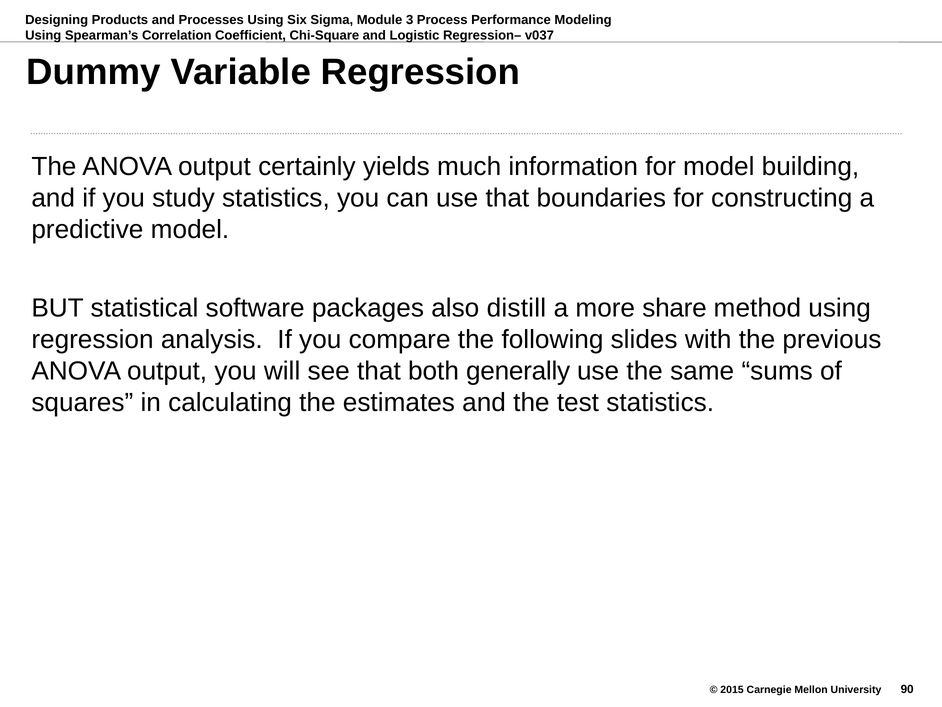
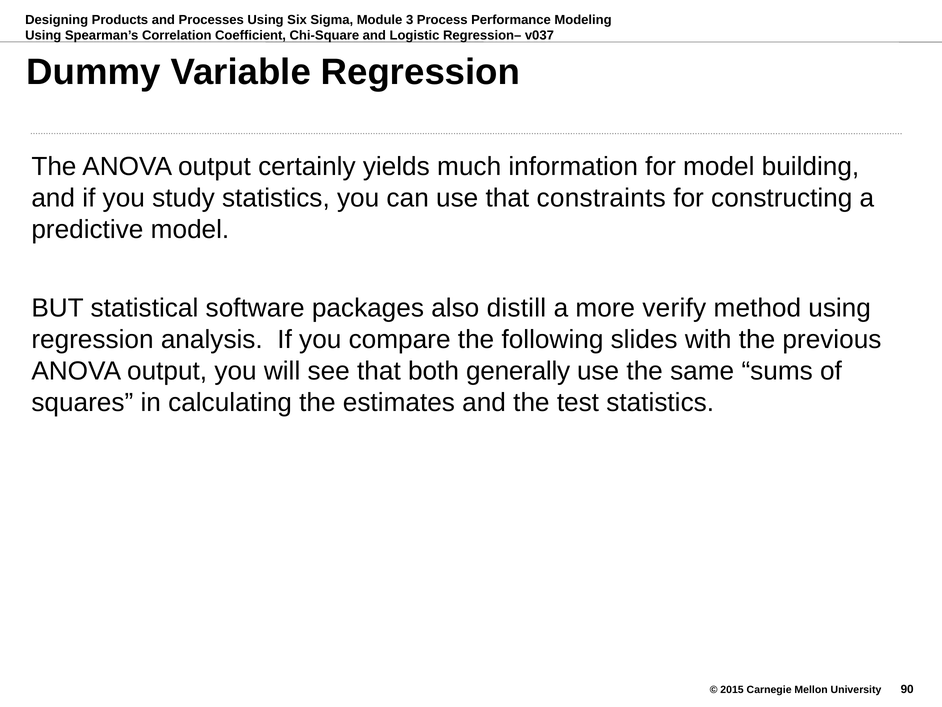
boundaries: boundaries -> constraints
share: share -> verify
